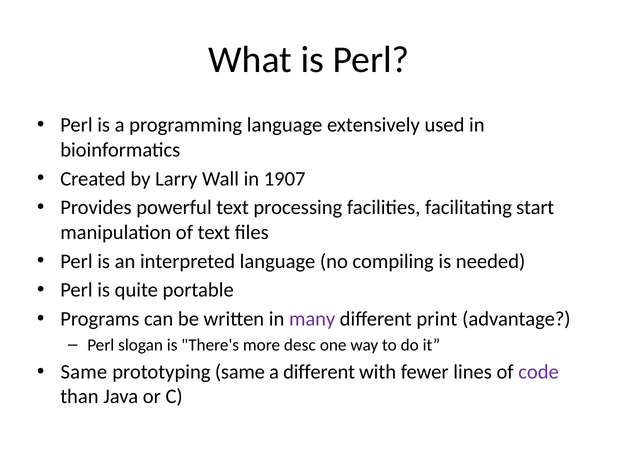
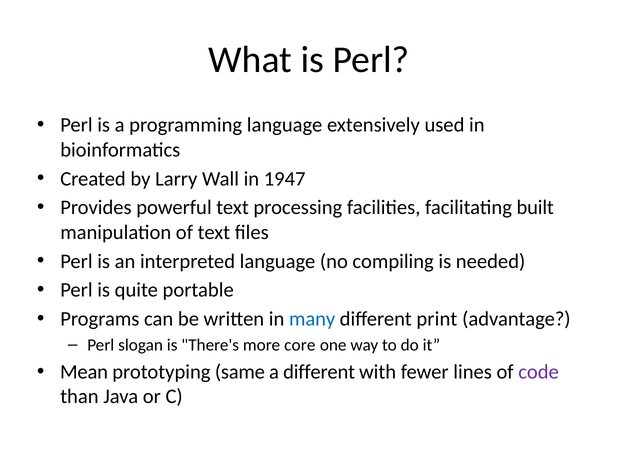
1907: 1907 -> 1947
start: start -> built
many colour: purple -> blue
desc: desc -> core
Same at (84, 372): Same -> Mean
